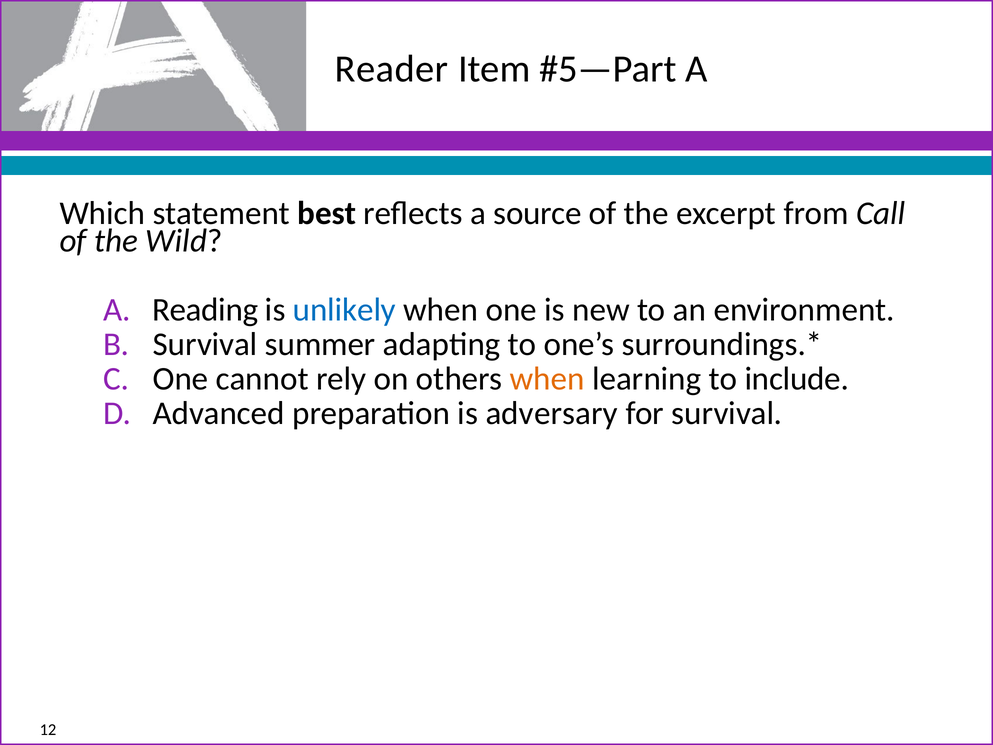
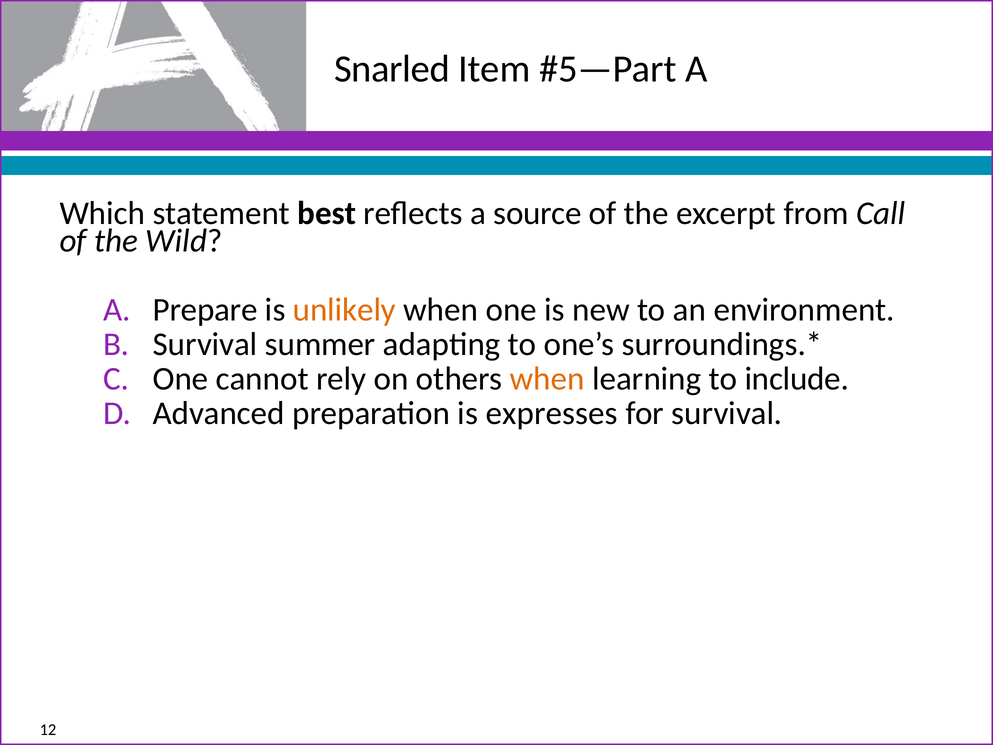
Reader: Reader -> Snarled
Reading: Reading -> Prepare
unlikely colour: blue -> orange
adversary: adversary -> expresses
